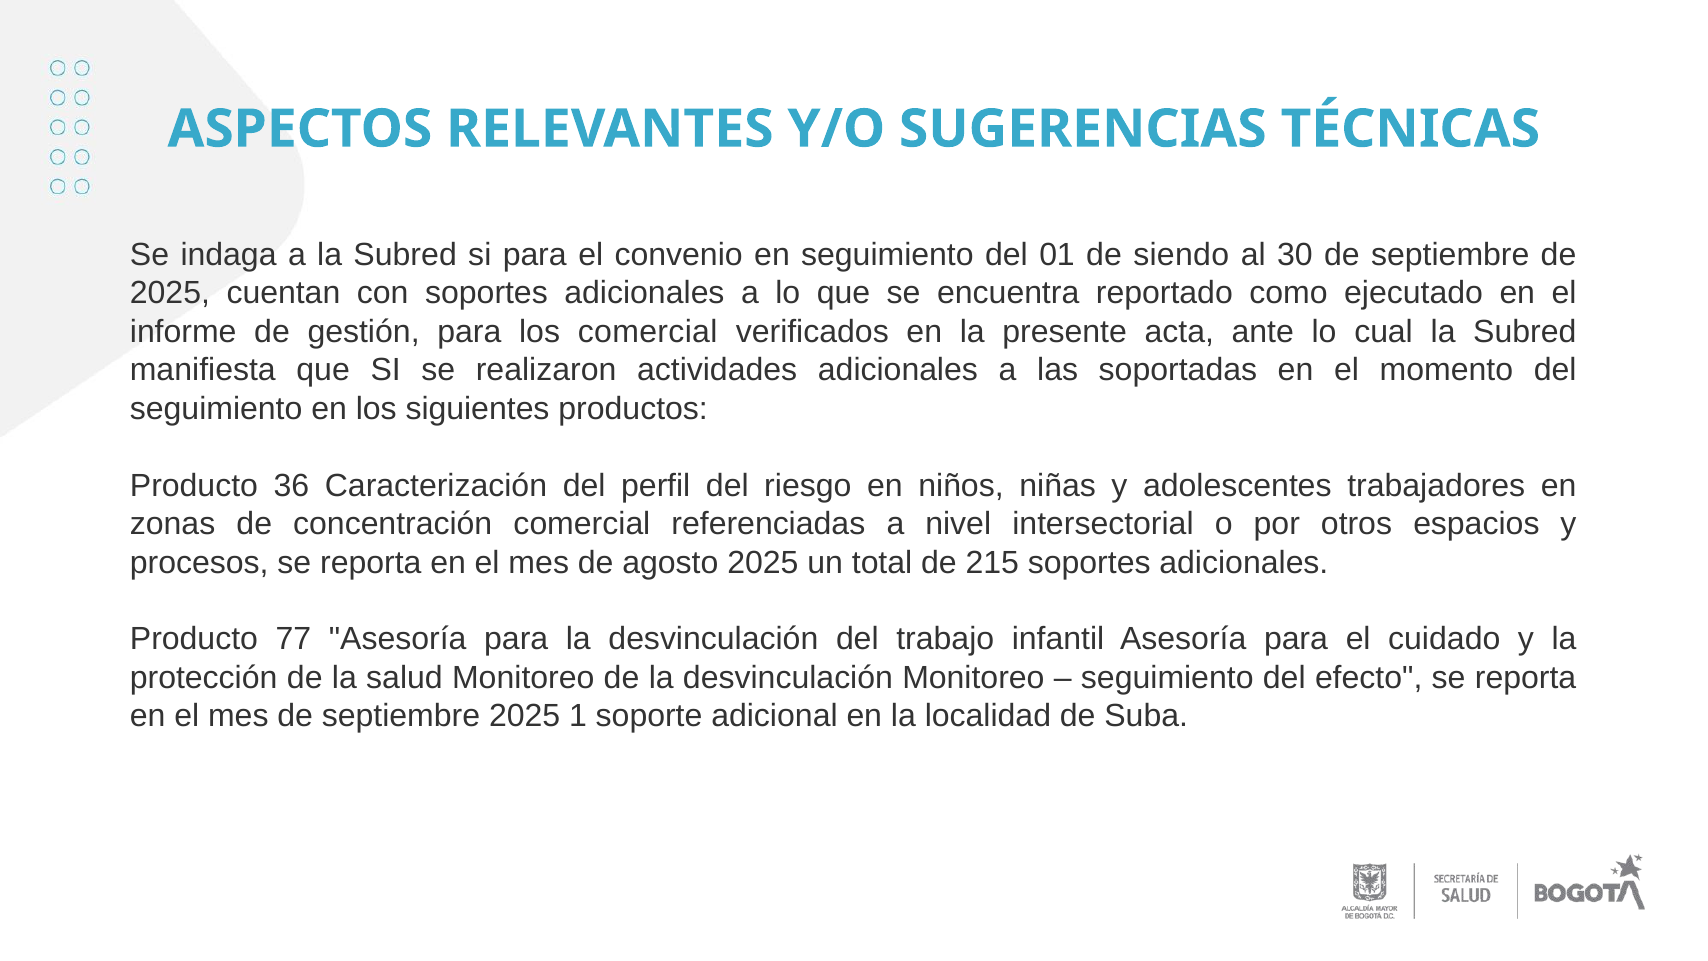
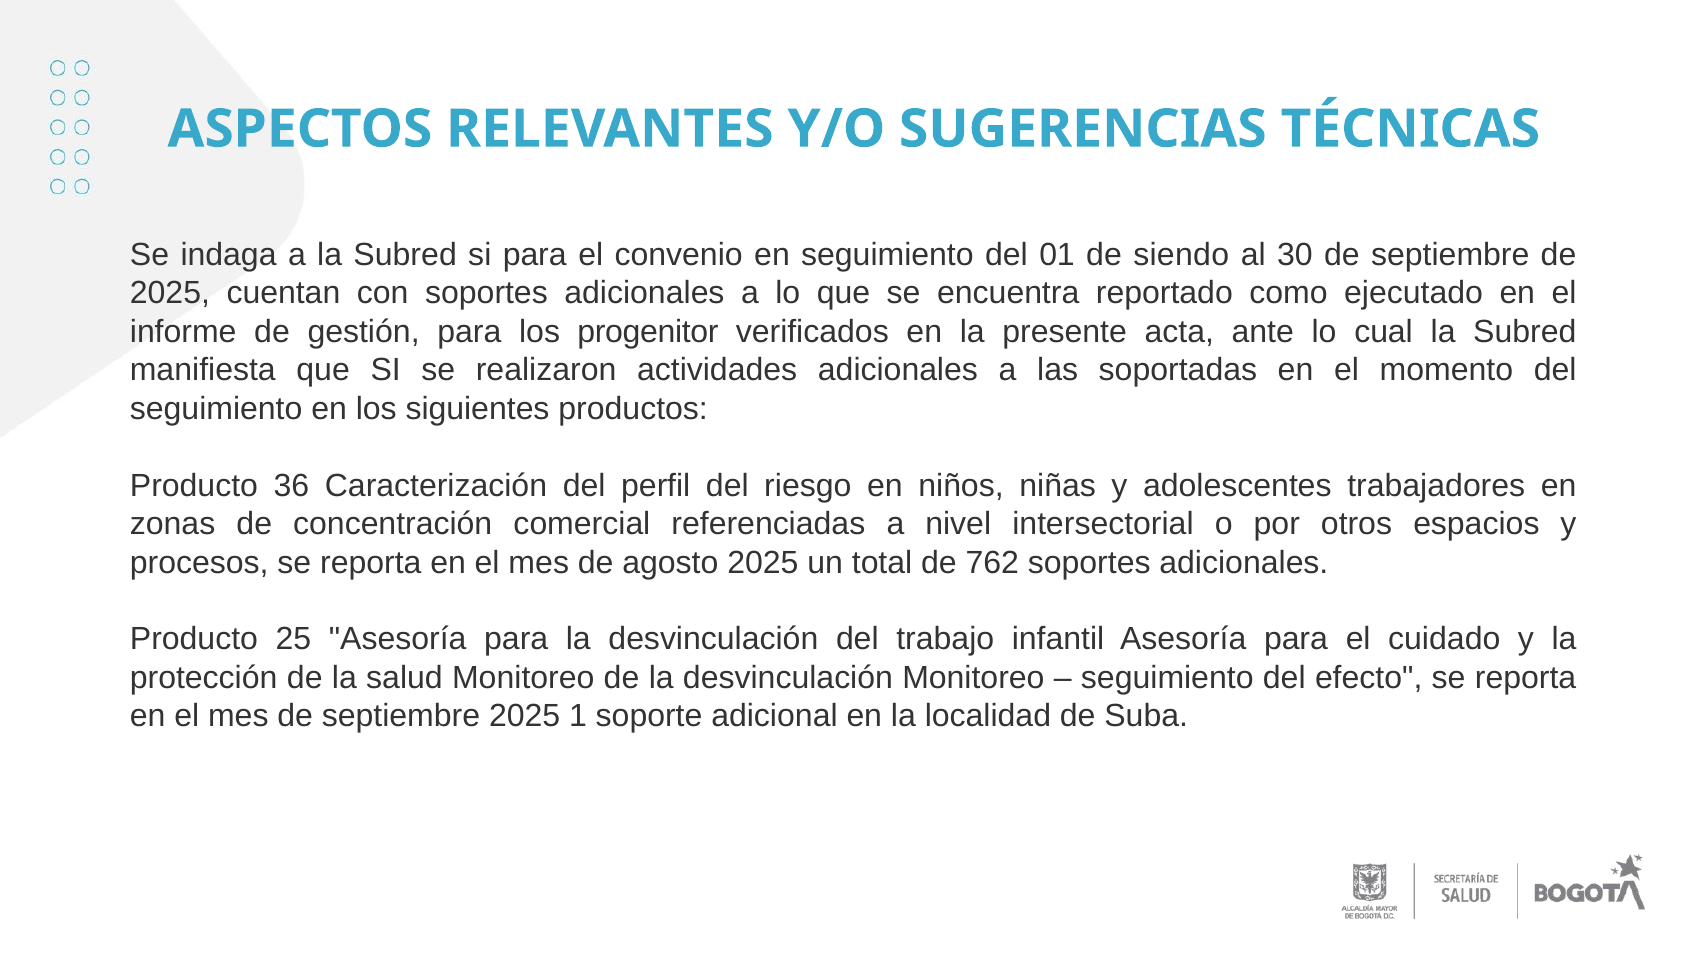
los comercial: comercial -> progenitor
215: 215 -> 762
77: 77 -> 25
